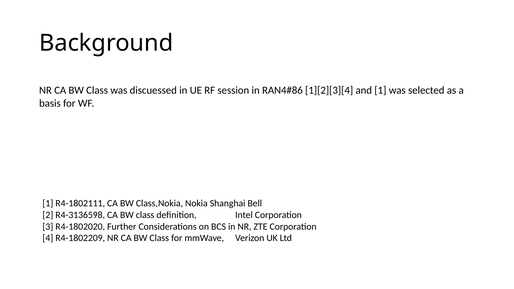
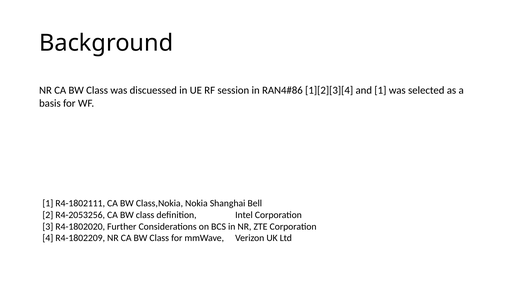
R4-3136598: R4-3136598 -> R4-2053256
